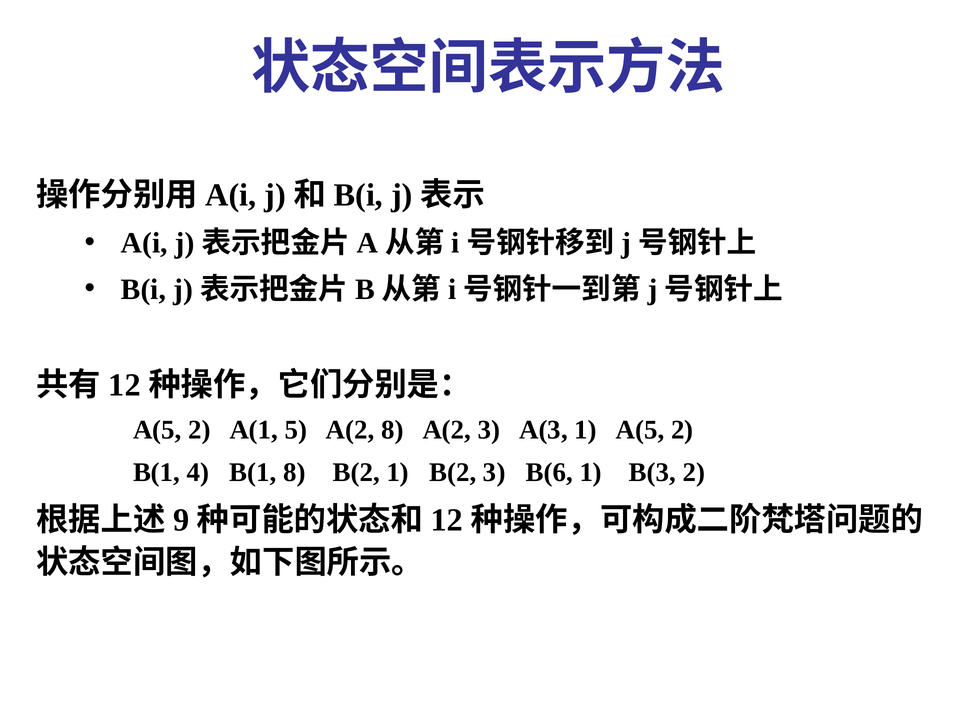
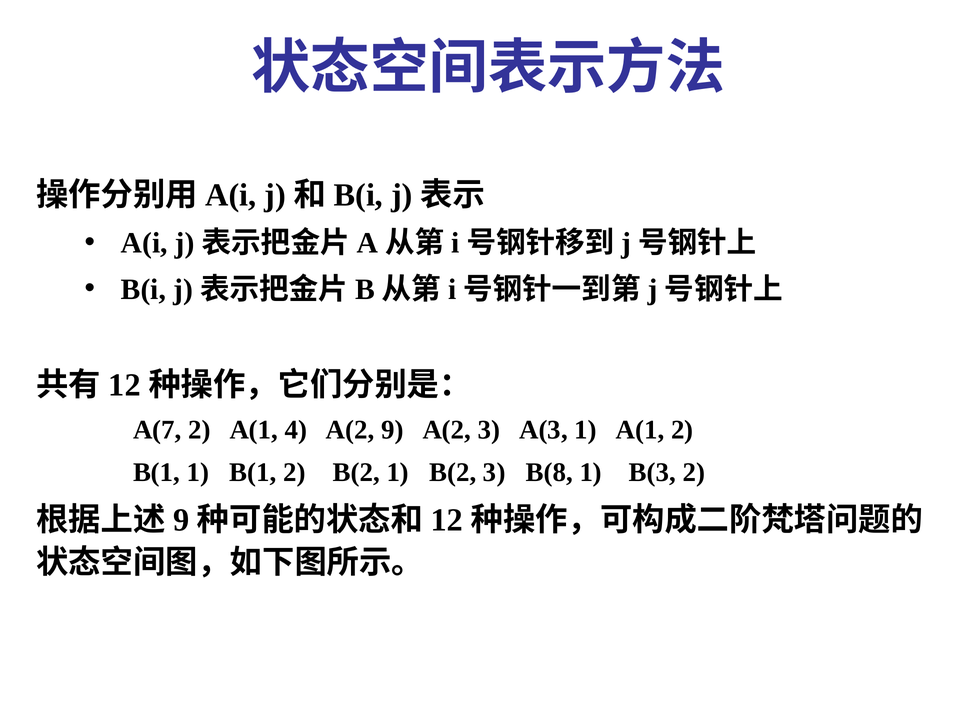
A(5 at (157, 430): A(5 -> A(7
5: 5 -> 4
A(2 8: 8 -> 9
1 A(5: A(5 -> A(1
B(1 4: 4 -> 1
B(1 8: 8 -> 2
B(6: B(6 -> B(8
